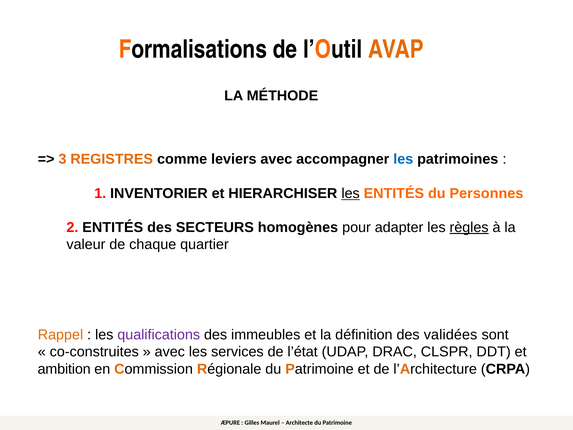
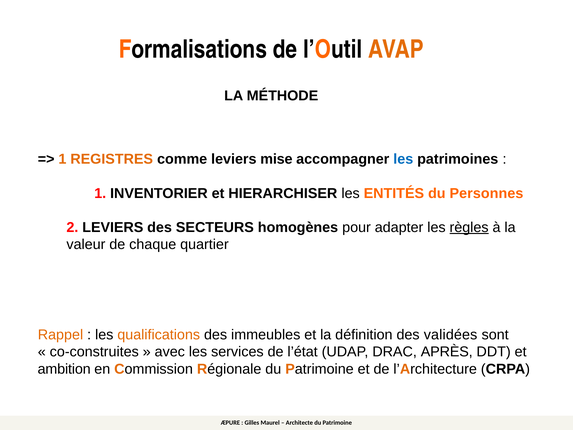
3 at (62, 159): 3 -> 1
leviers avec: avec -> mise
les at (351, 193) underline: present -> none
2 ENTITÉS: ENTITÉS -> LEVIERS
qualifications colour: purple -> orange
CLSPR: CLSPR -> APRÈS
